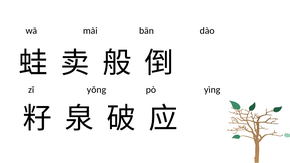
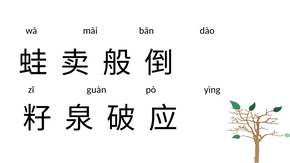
yǒng: yǒng -> guàn
